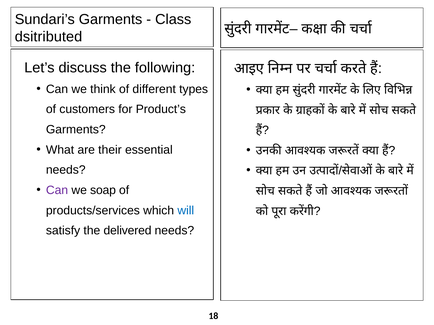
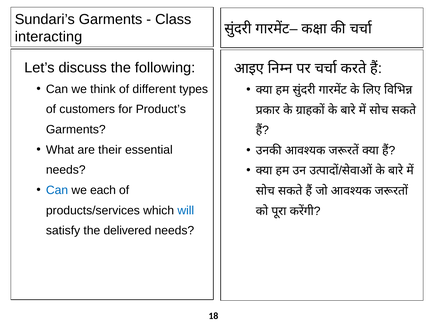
dsitributed: dsitributed -> interacting
Can at (57, 190) colour: purple -> blue
soap: soap -> each
